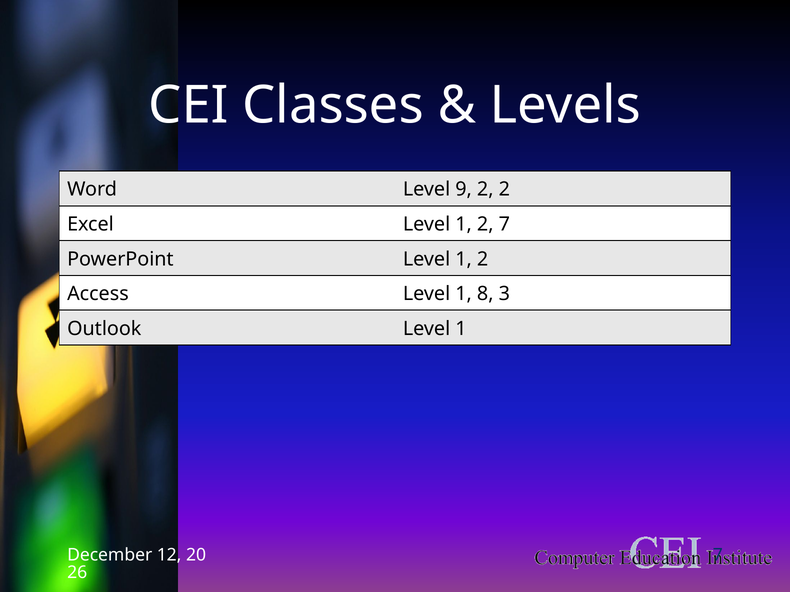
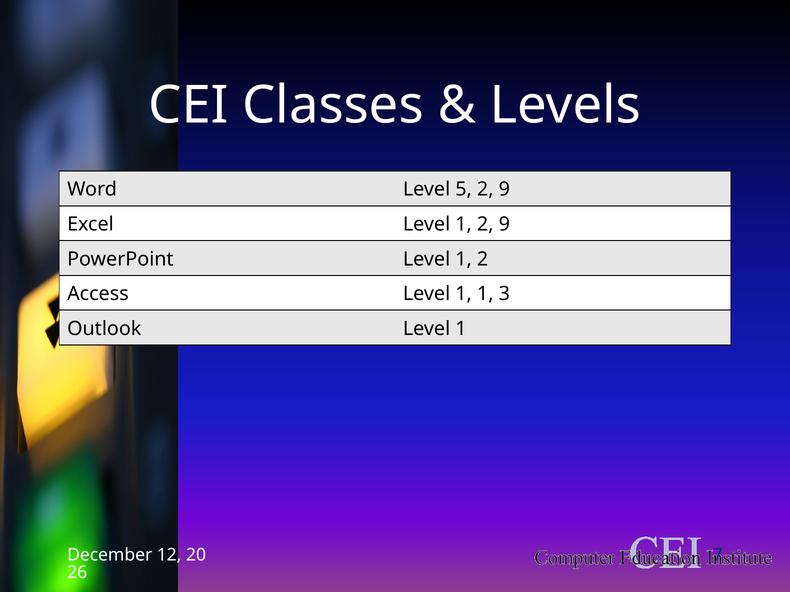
9: 9 -> 5
2 at (504, 190): 2 -> 9
1 2 7: 7 -> 9
1 8: 8 -> 1
